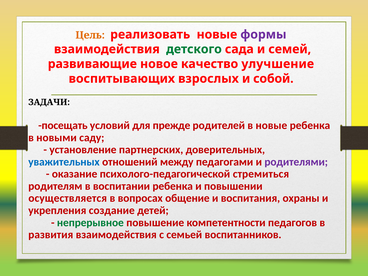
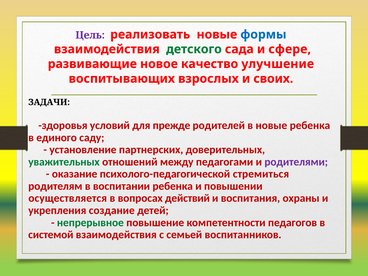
Цель colour: orange -> purple
формы colour: purple -> blue
семей: семей -> сфере
собой: собой -> своих
посещать: посещать -> здоровья
новыми: новыми -> единого
уважительных colour: blue -> green
общение: общение -> действий
развития: развития -> системой
